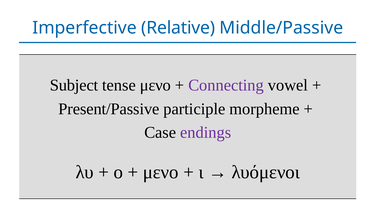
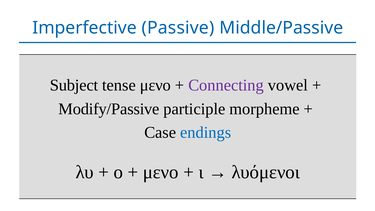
Relative: Relative -> Passive
Present/Passive: Present/Passive -> Modify/Passive
endings colour: purple -> blue
